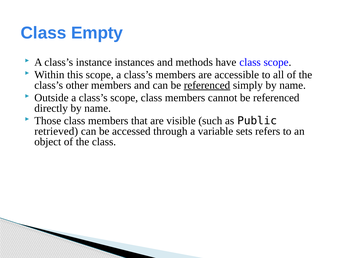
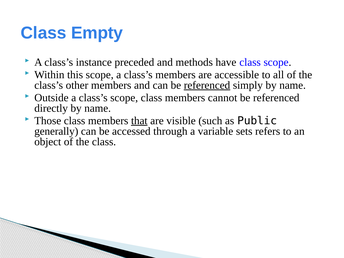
instances: instances -> preceded
that underline: none -> present
retrieved: retrieved -> generally
